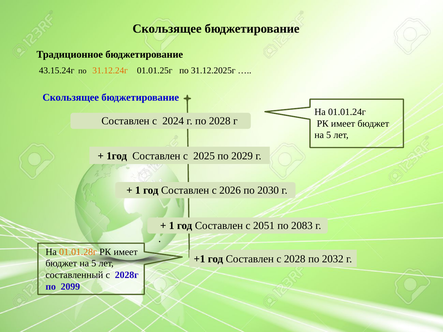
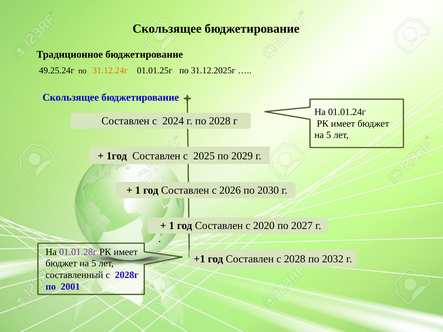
43.15.24г: 43.15.24г -> 49.25.24г
2051: 2051 -> 2020
2083: 2083 -> 2027
01.01.28г colour: orange -> purple
2099: 2099 -> 2001
